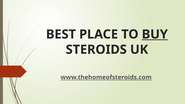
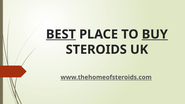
BEST underline: none -> present
